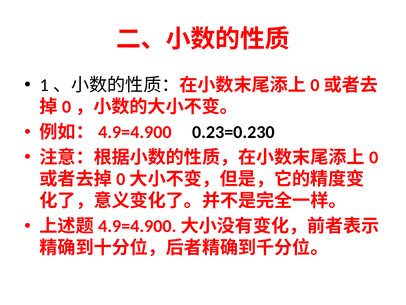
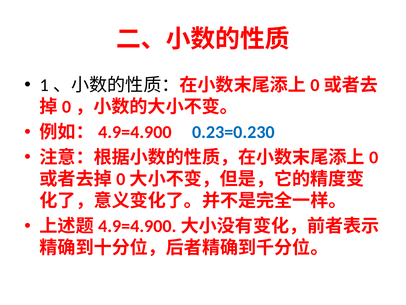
0.23=0.230 colour: black -> blue
